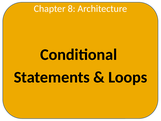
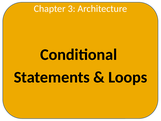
8: 8 -> 3
